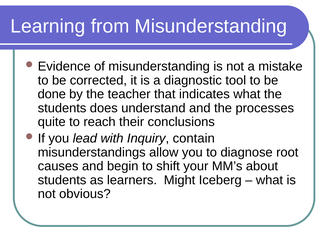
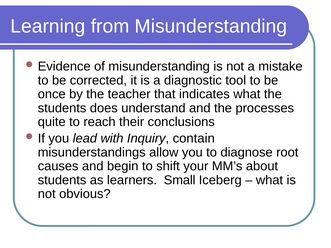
done: done -> once
Might: Might -> Small
